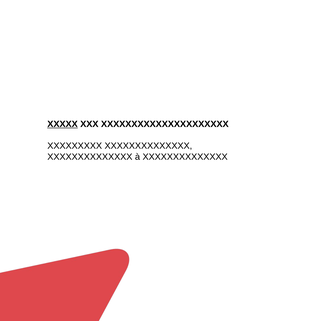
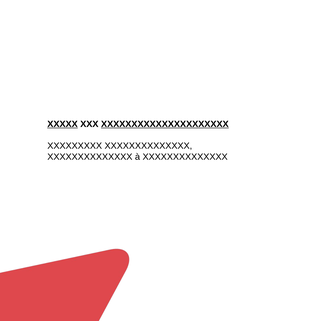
XXXXXXXXXXXXXXXXXXXXX underline: none -> present
